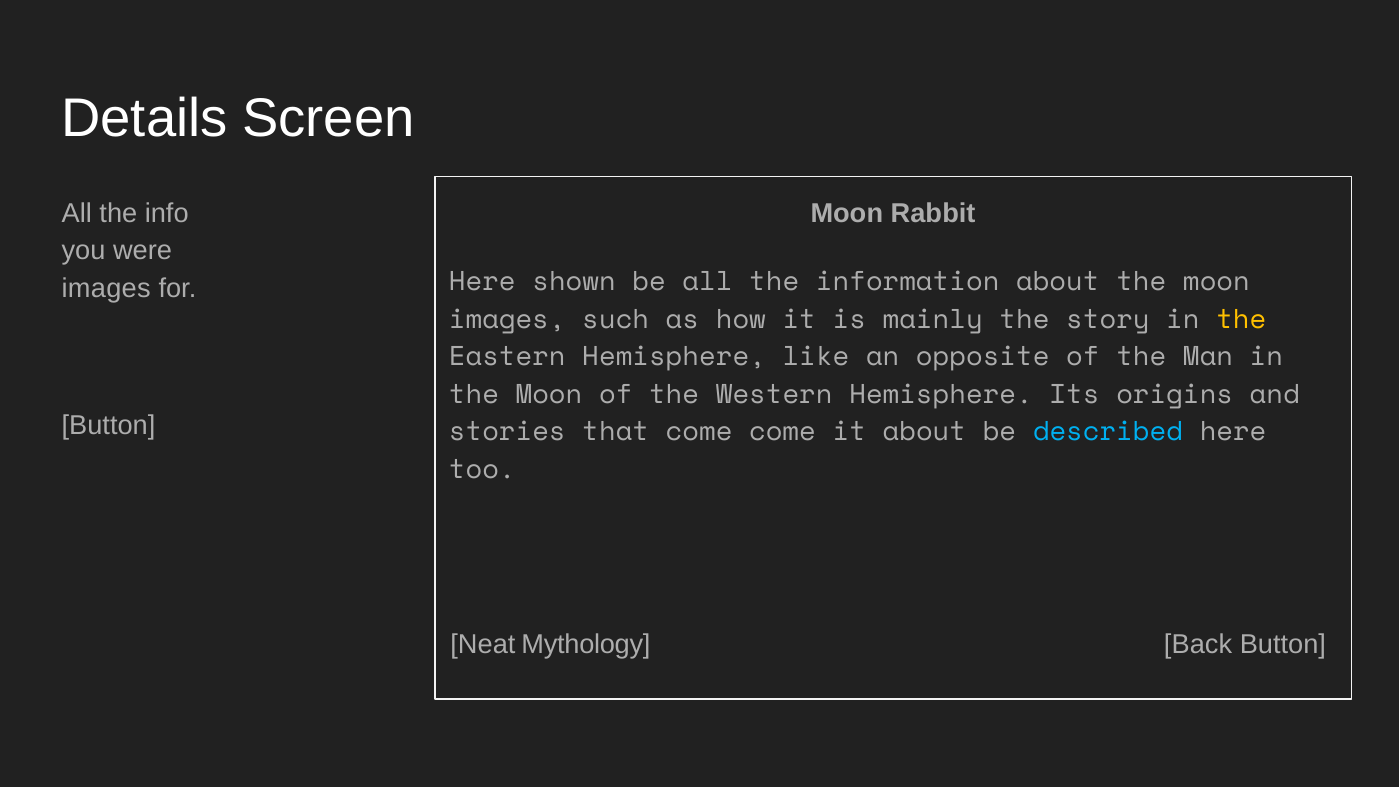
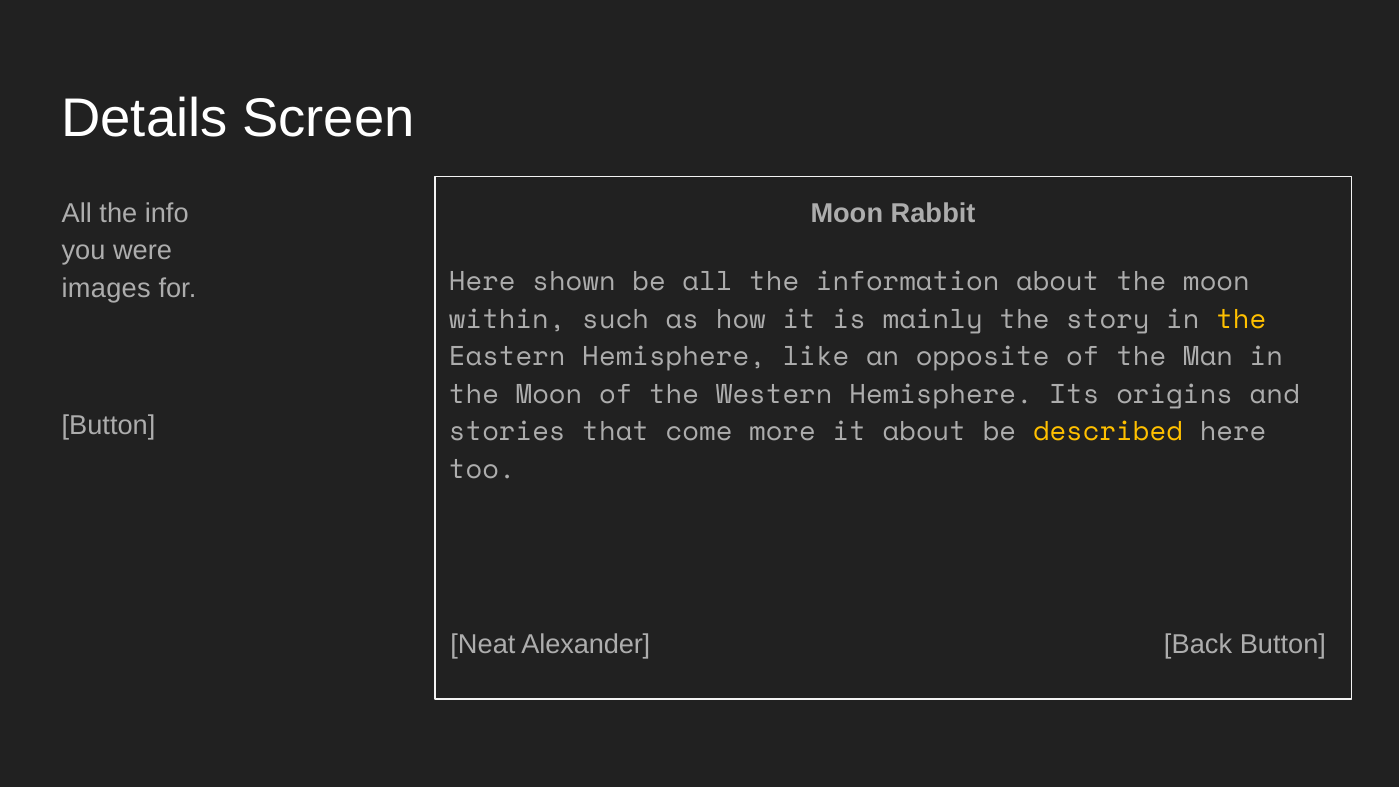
images at (507, 319): images -> within
come come: come -> more
described colour: light blue -> yellow
Mythology: Mythology -> Alexander
